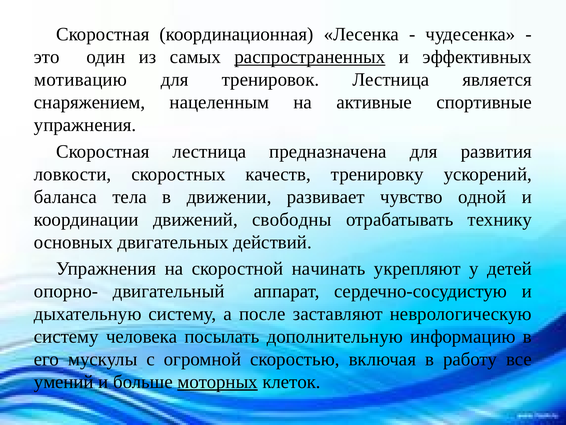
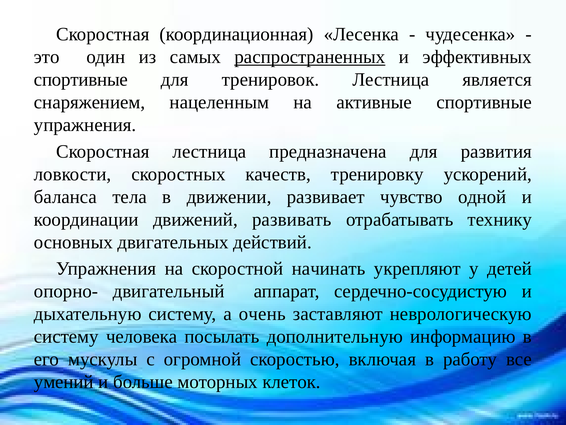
мотивацию at (81, 80): мотивацию -> спортивные
свободны: свободны -> развивать
после: после -> очень
моторных underline: present -> none
